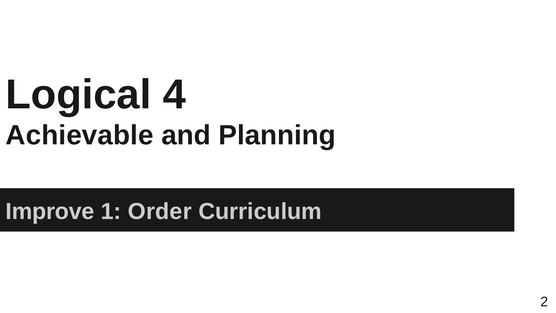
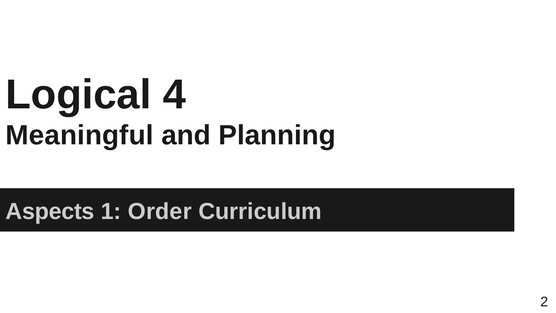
Achievable: Achievable -> Meaningful
Improve: Improve -> Aspects
